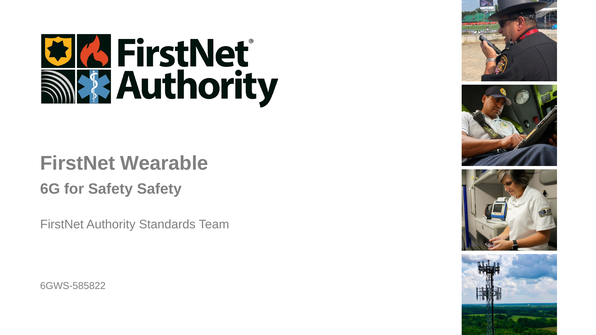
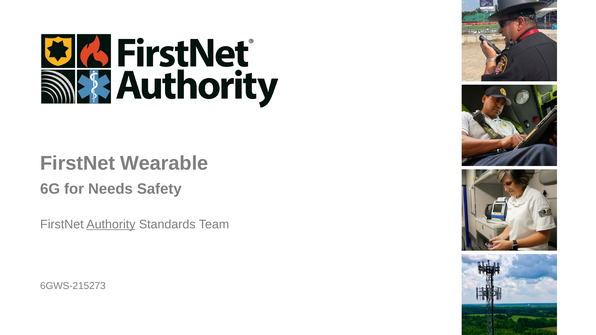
for Safety: Safety -> Needs
Authority underline: none -> present
6GWS-585822: 6GWS-585822 -> 6GWS-215273
